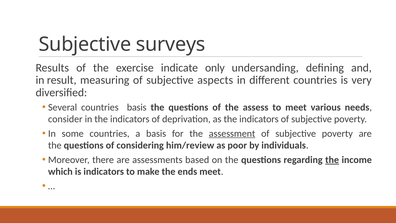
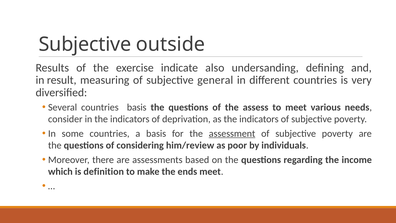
surveys: surveys -> outside
only: only -> also
aspects: aspects -> general
the at (332, 160) underline: present -> none
is indicators: indicators -> definition
